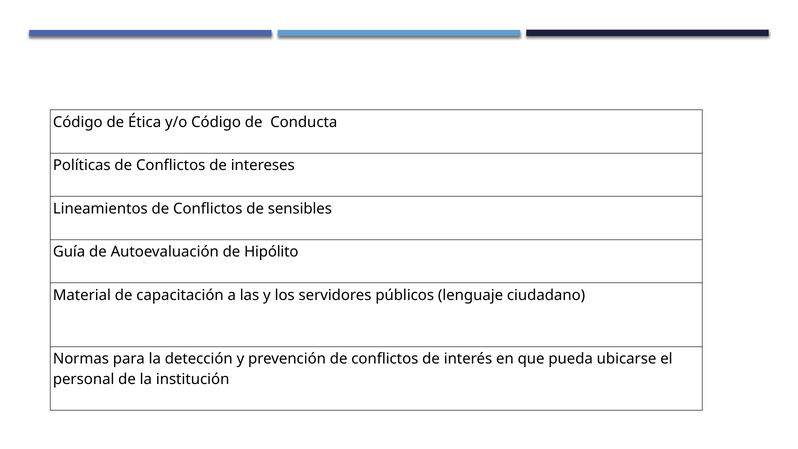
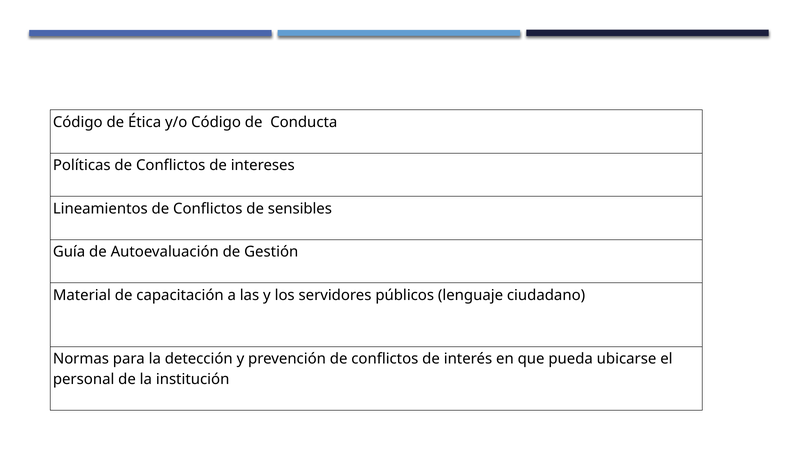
Hipólito: Hipólito -> Gestión
